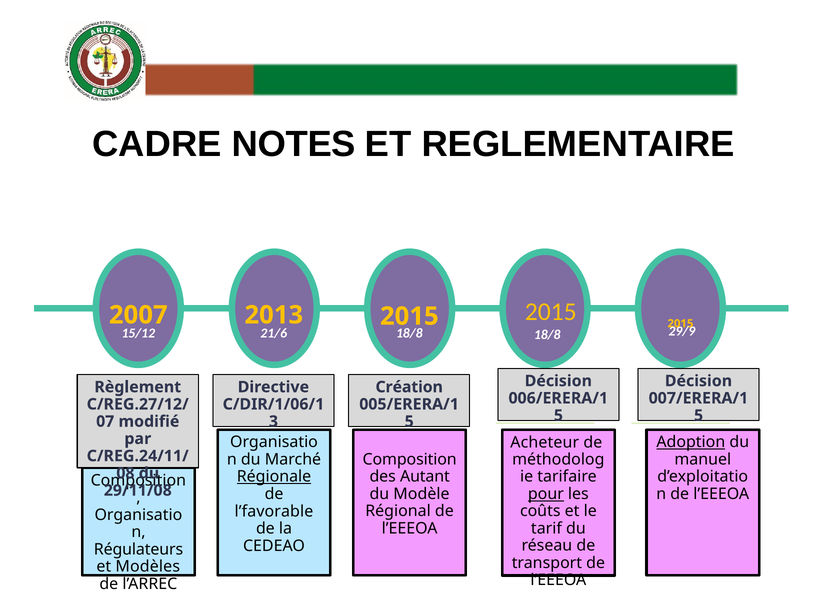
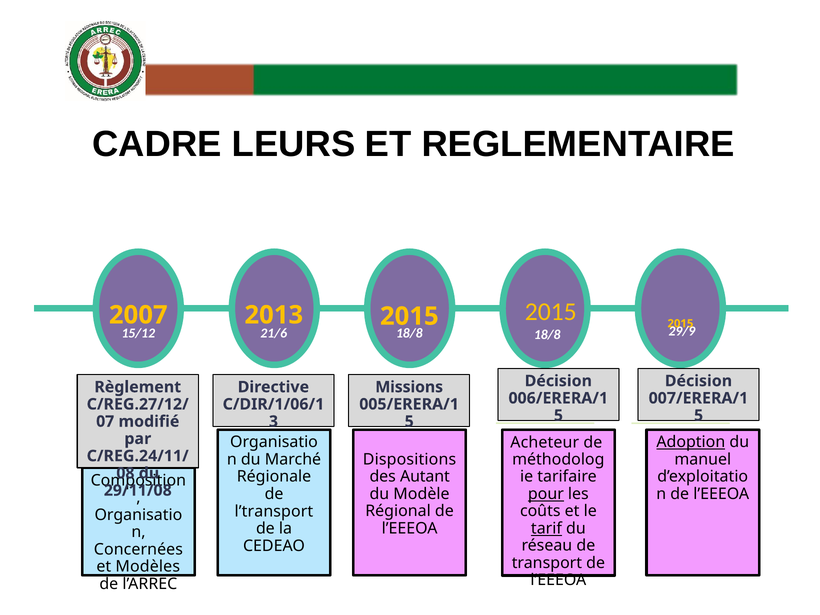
NOTES: NOTES -> LEURS
Création: Création -> Missions
Composition at (410, 459): Composition -> Dispositions
Régionale underline: present -> none
l’favorable: l’favorable -> l’transport
tarif underline: none -> present
Régulateurs: Régulateurs -> Concernées
